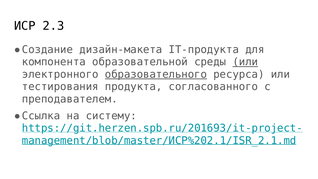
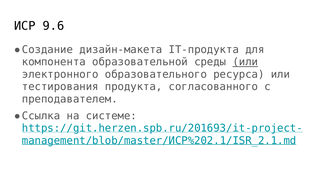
2.3: 2.3 -> 9.6
образовательного underline: present -> none
систему: систему -> системе
